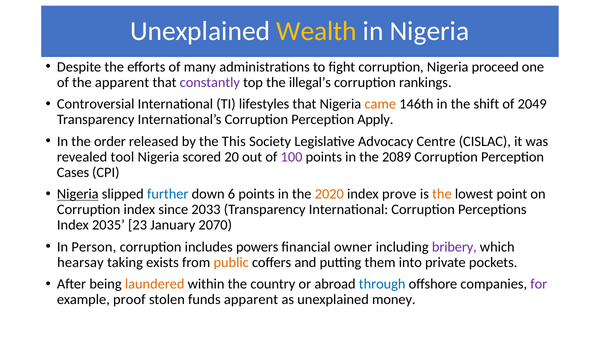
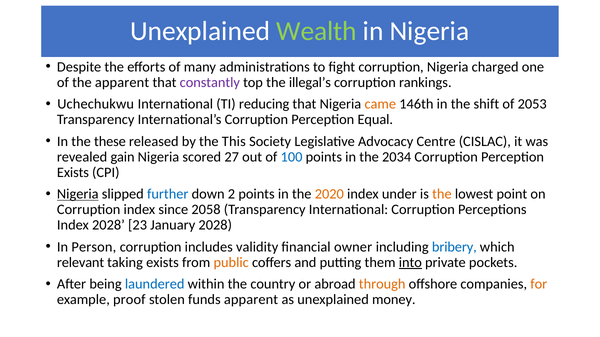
Wealth colour: yellow -> light green
proceed: proceed -> charged
Controversial: Controversial -> Uchechukwu
lifestyles: lifestyles -> reducing
2049: 2049 -> 2053
Apply: Apply -> Equal
order: order -> these
tool: tool -> gain
20: 20 -> 27
100 colour: purple -> blue
2089: 2089 -> 2034
Cases at (73, 173): Cases -> Exists
6: 6 -> 2
prove: prove -> under
2033: 2033 -> 2058
Index 2035: 2035 -> 2028
January 2070: 2070 -> 2028
powers: powers -> validity
bribery colour: purple -> blue
hearsay: hearsay -> relevant
into underline: none -> present
laundered colour: orange -> blue
through colour: blue -> orange
for colour: purple -> orange
